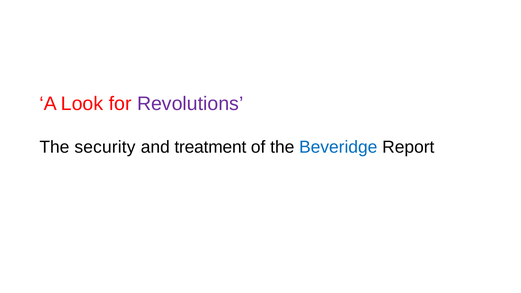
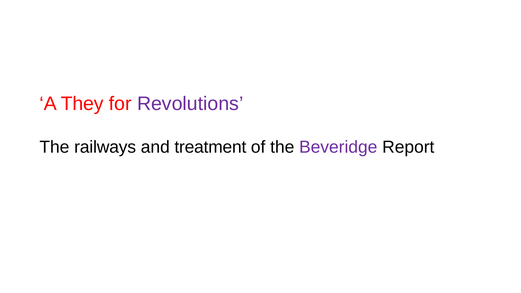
Look: Look -> They
security: security -> railways
Beveridge colour: blue -> purple
